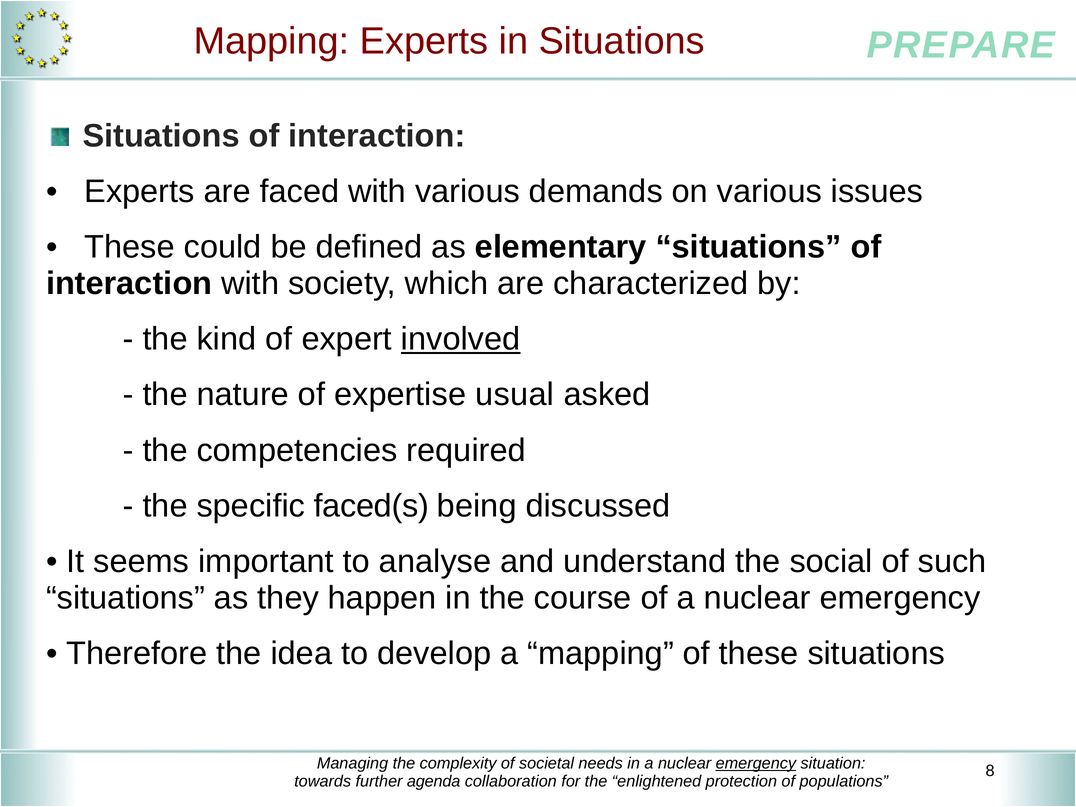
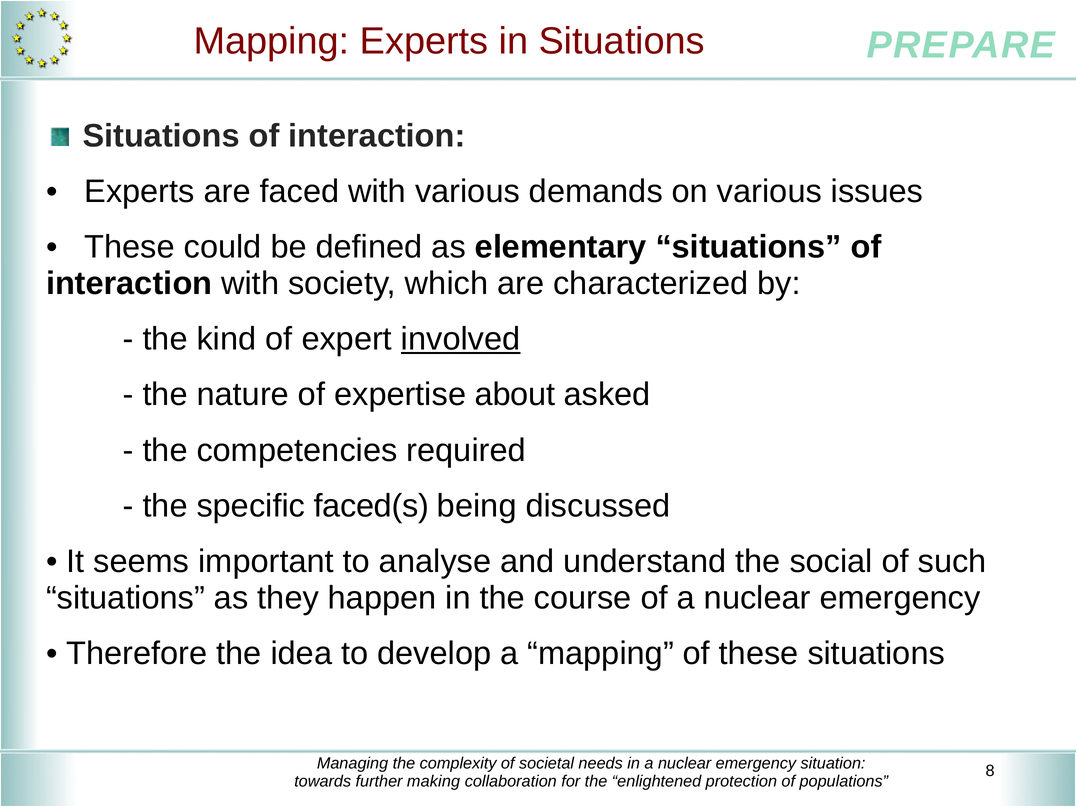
usual: usual -> about
emergency at (756, 763) underline: present -> none
agenda: agenda -> making
